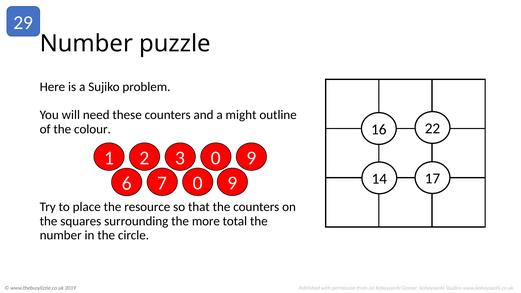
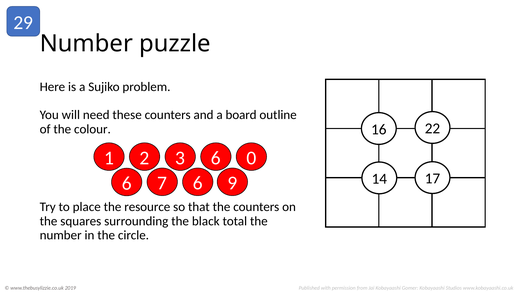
might: might -> board
1 0: 0 -> 6
2 9: 9 -> 0
7 0: 0 -> 6
more: more -> black
